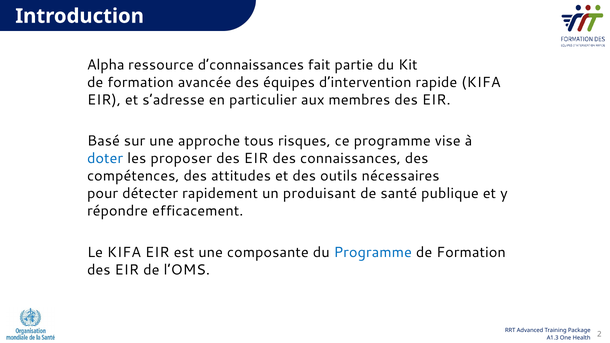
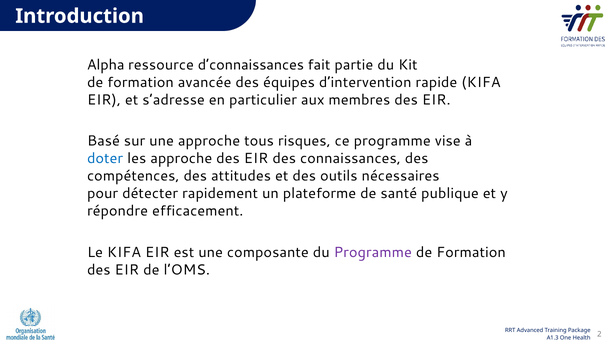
les proposer: proposer -> approche
produisant: produisant -> plateforme
Programme at (373, 252) colour: blue -> purple
